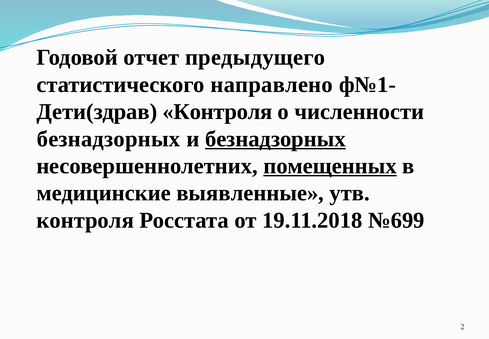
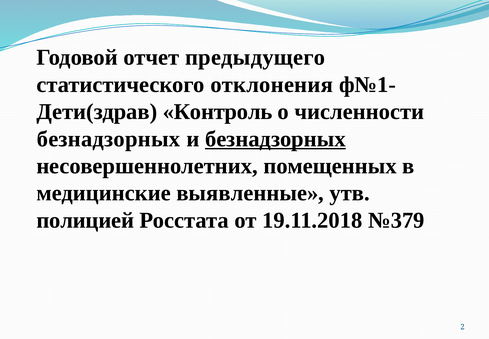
направлено: направлено -> отклонения
Контроля at (218, 112): Контроля -> Контроль
помещенных underline: present -> none
контроля at (85, 220): контроля -> полицией
№699: №699 -> №379
